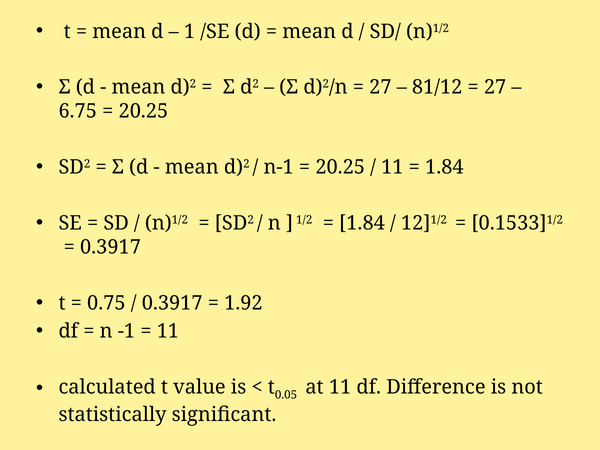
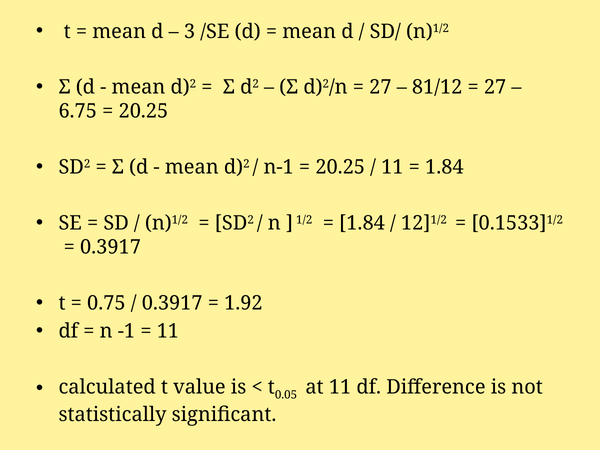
1: 1 -> 3
